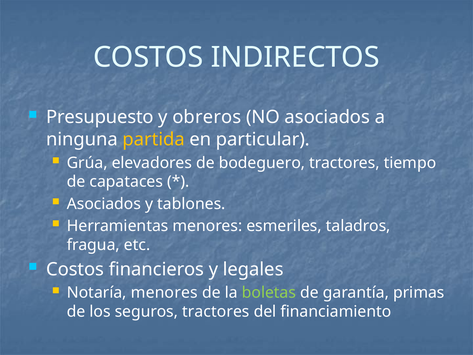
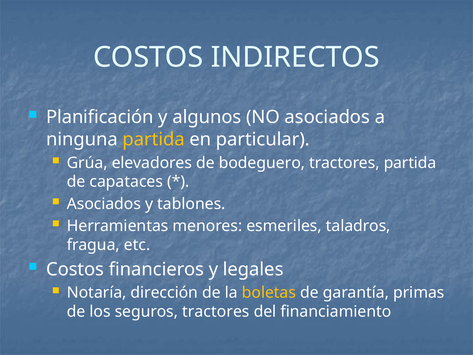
Presupuesto: Presupuesto -> Planificación
obreros: obreros -> algunos
tractores tiempo: tiempo -> partida
Notaría menores: menores -> dirección
boletas colour: light green -> yellow
